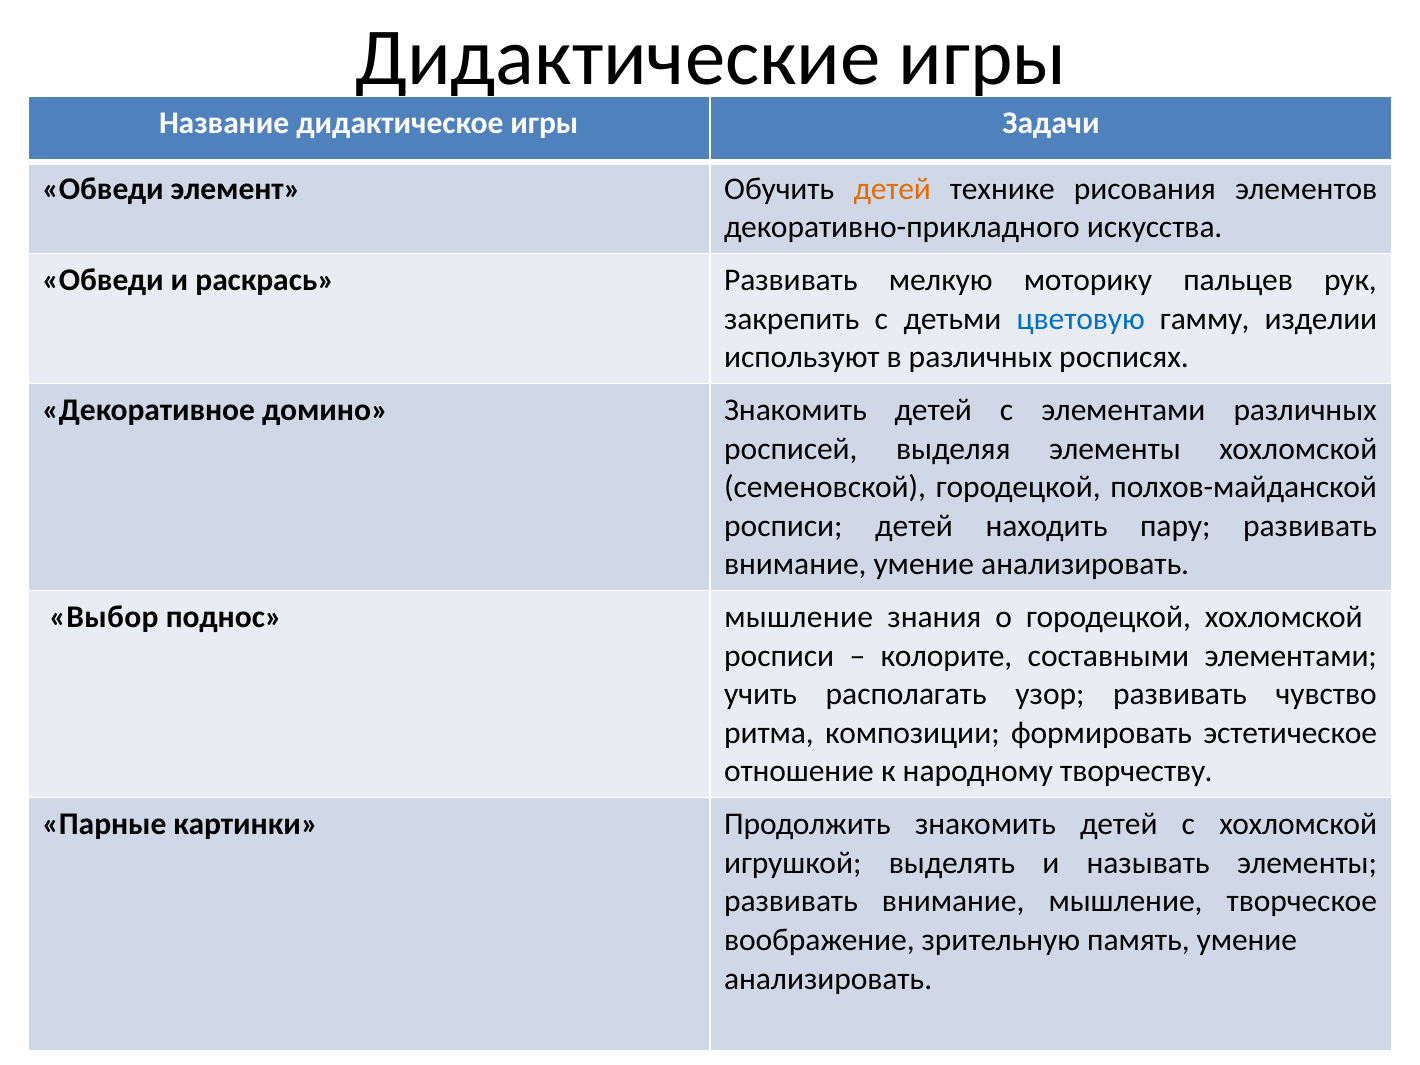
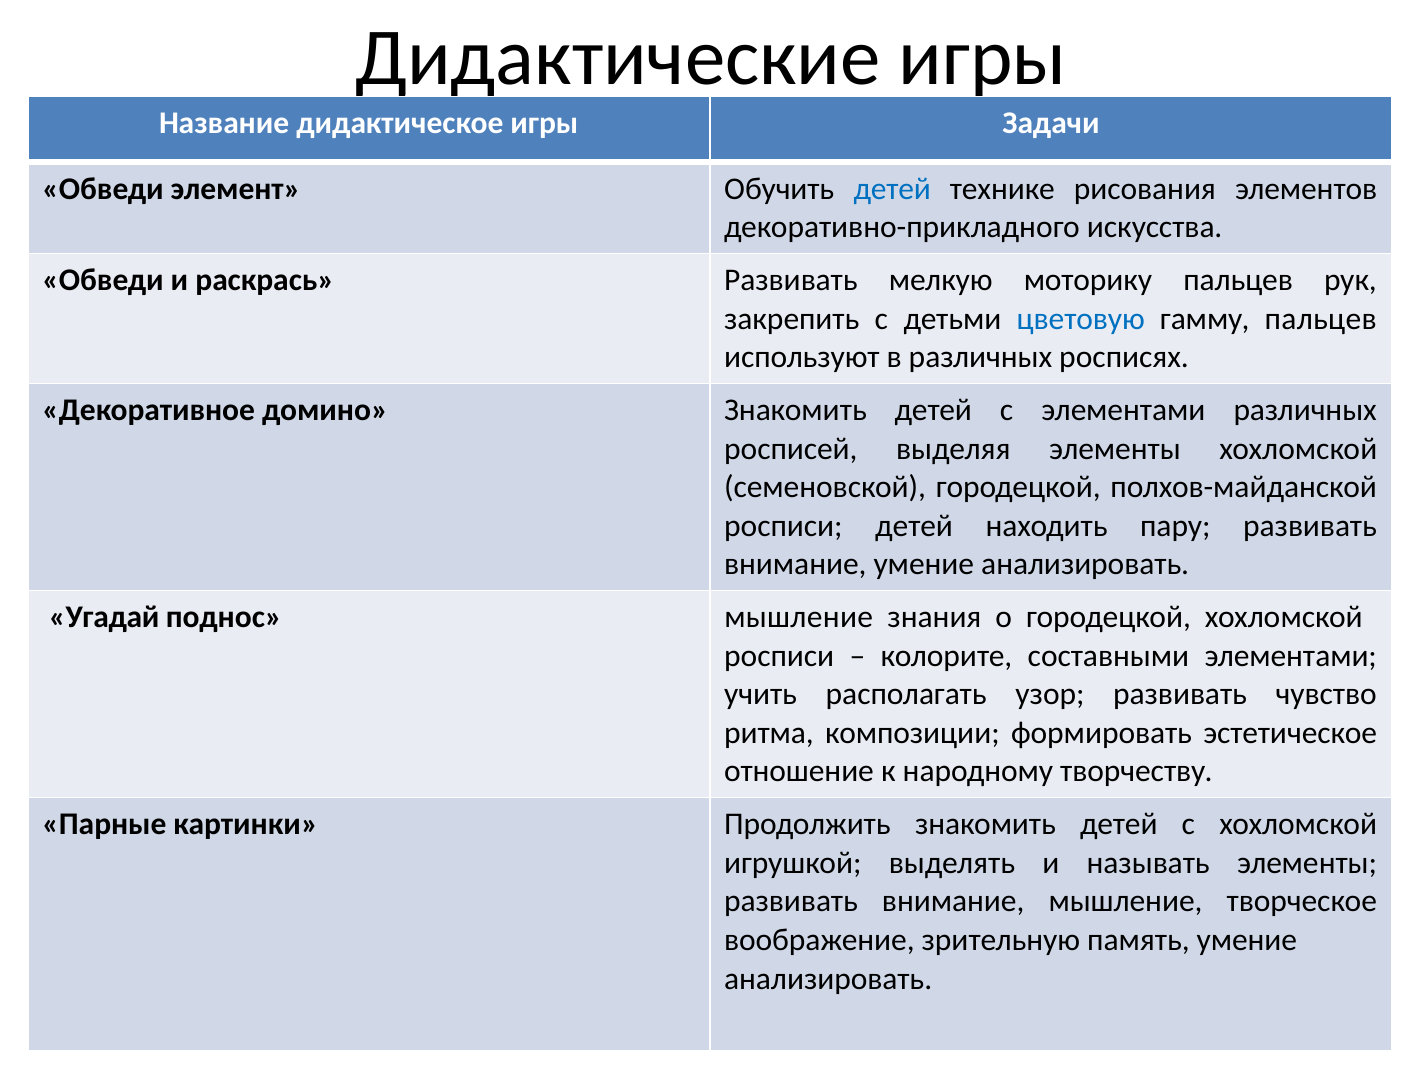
детей at (892, 189) colour: orange -> blue
гамму изделии: изделии -> пальцев
Выбор: Выбор -> Угадай
